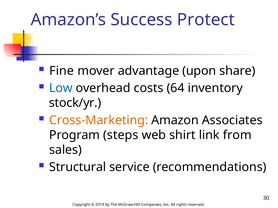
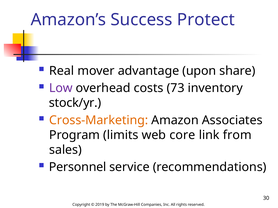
Fine: Fine -> Real
Low colour: blue -> purple
64: 64 -> 73
steps: steps -> limits
shirt: shirt -> core
Structural: Structural -> Personnel
